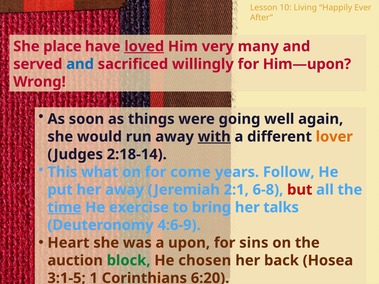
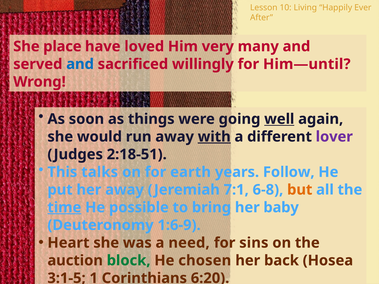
loved underline: present -> none
Him—upon: Him—upon -> Him—until
well underline: none -> present
lover colour: orange -> purple
2:18-14: 2:18-14 -> 2:18-51
what: what -> talks
come: come -> earth
2:1: 2:1 -> 7:1
but colour: red -> orange
exercise: exercise -> possible
talks: talks -> baby
4:6-9: 4:6-9 -> 1:6-9
upon: upon -> need
